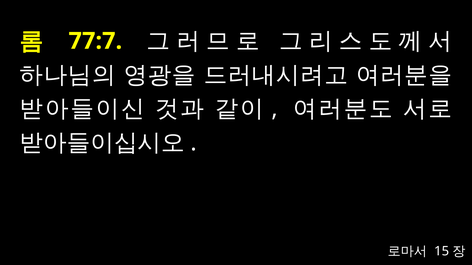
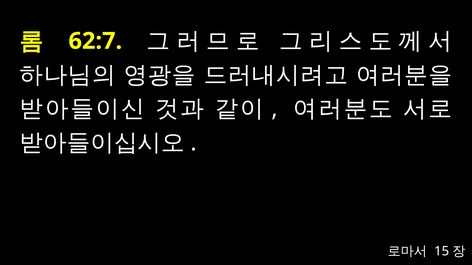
77:7: 77:7 -> 62:7
